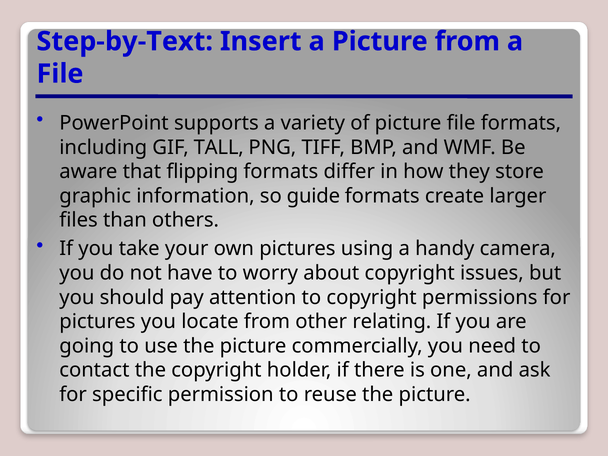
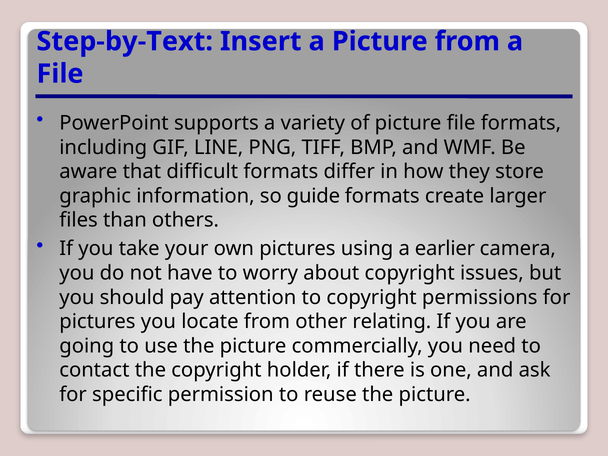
TALL: TALL -> LINE
flipping: flipping -> difficult
handy: handy -> earlier
